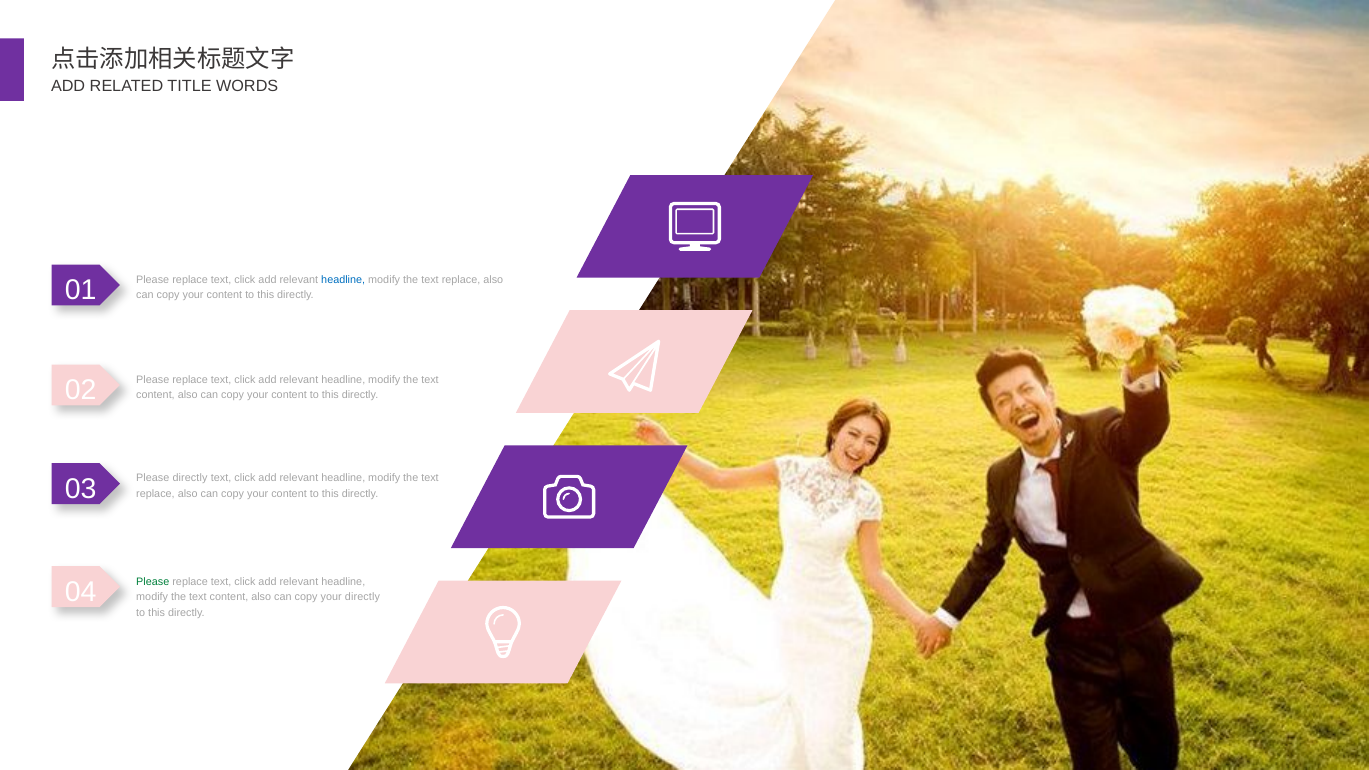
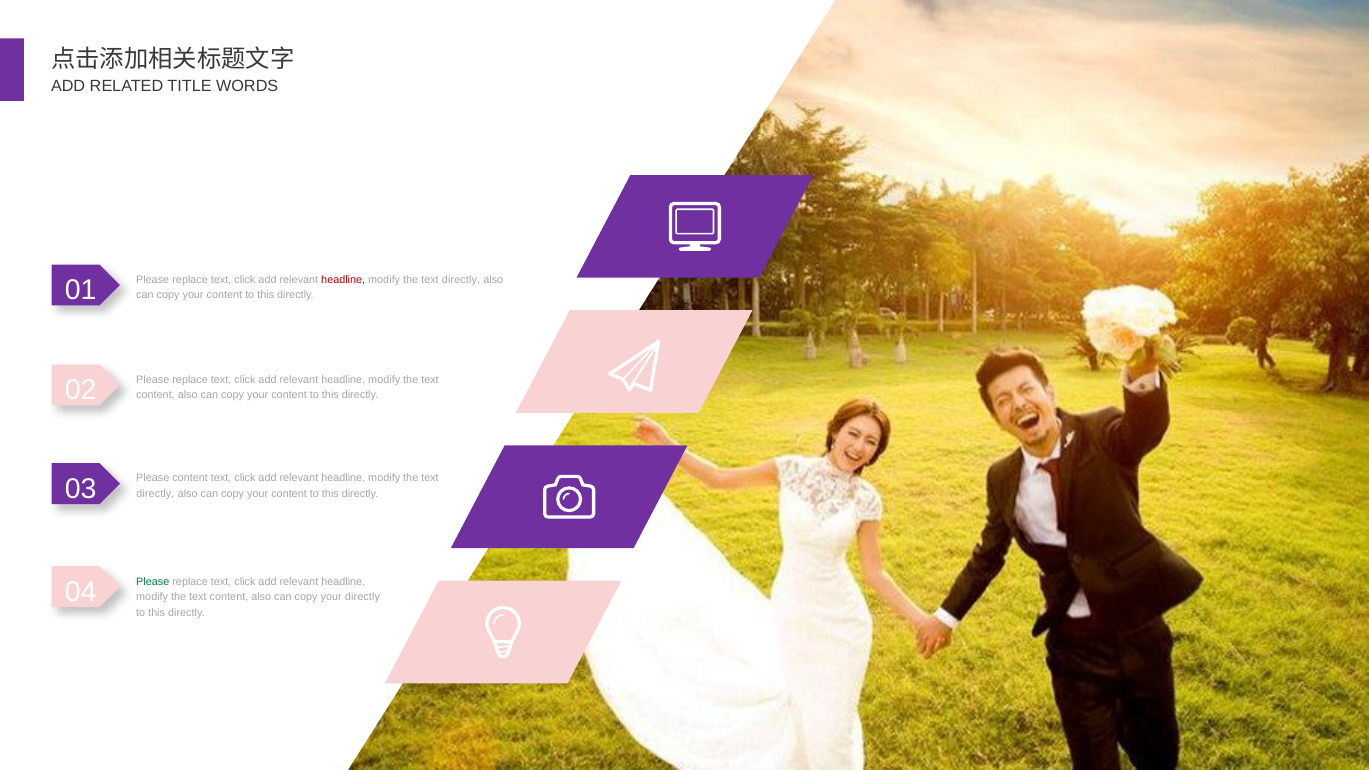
headline at (343, 280) colour: blue -> red
replace at (461, 280): replace -> directly
Please directly: directly -> content
replace at (155, 494): replace -> directly
